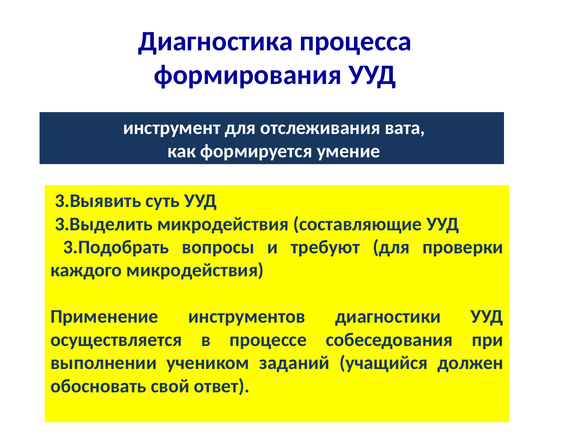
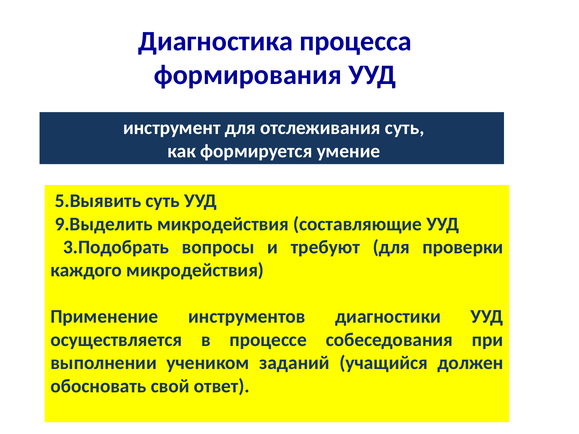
отслеживания вата: вата -> суть
3.Выявить: 3.Выявить -> 5.Выявить
3.Выделить: 3.Выделить -> 9.Выделить
